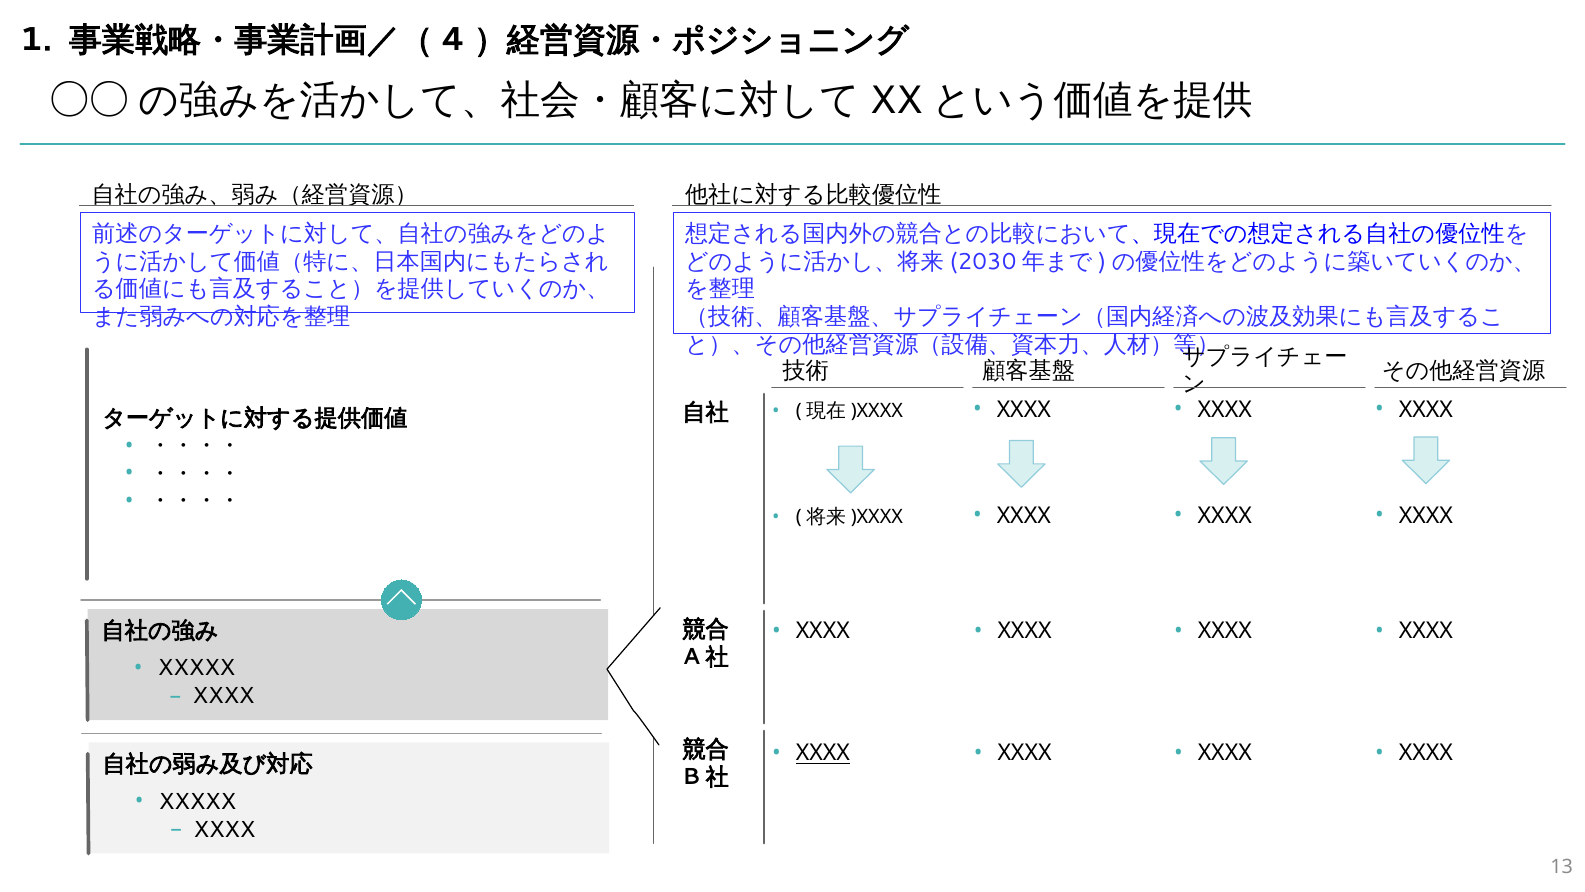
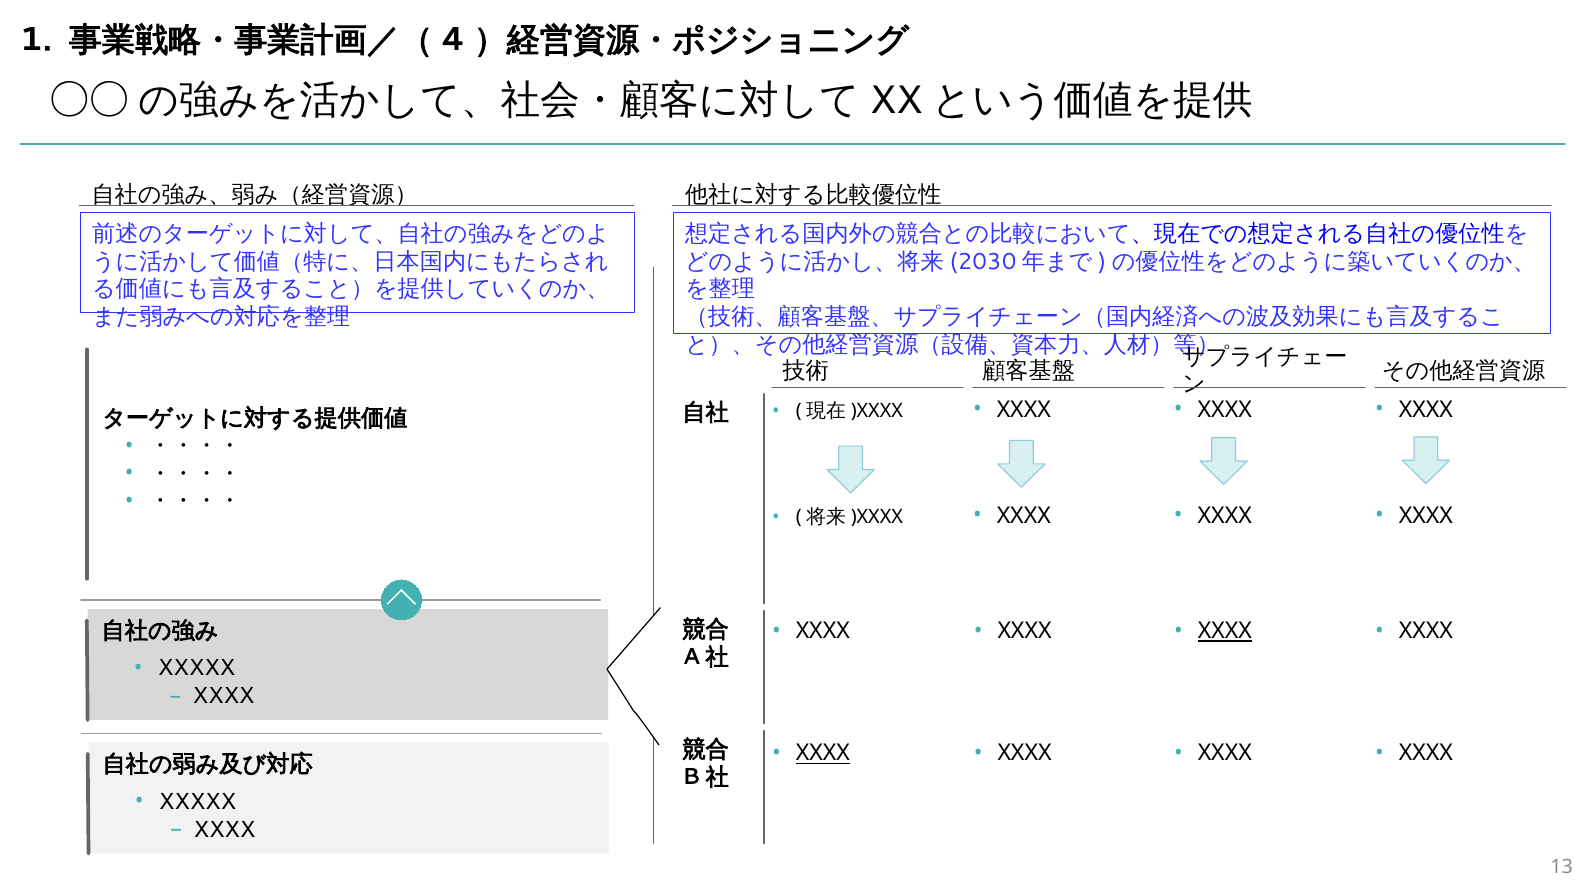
XXXX at (1225, 631) underline: none -> present
